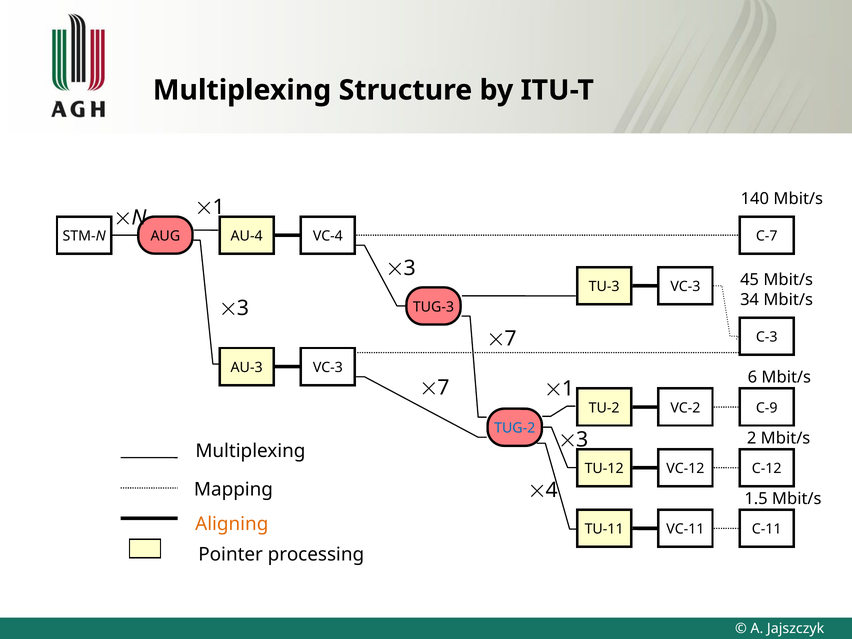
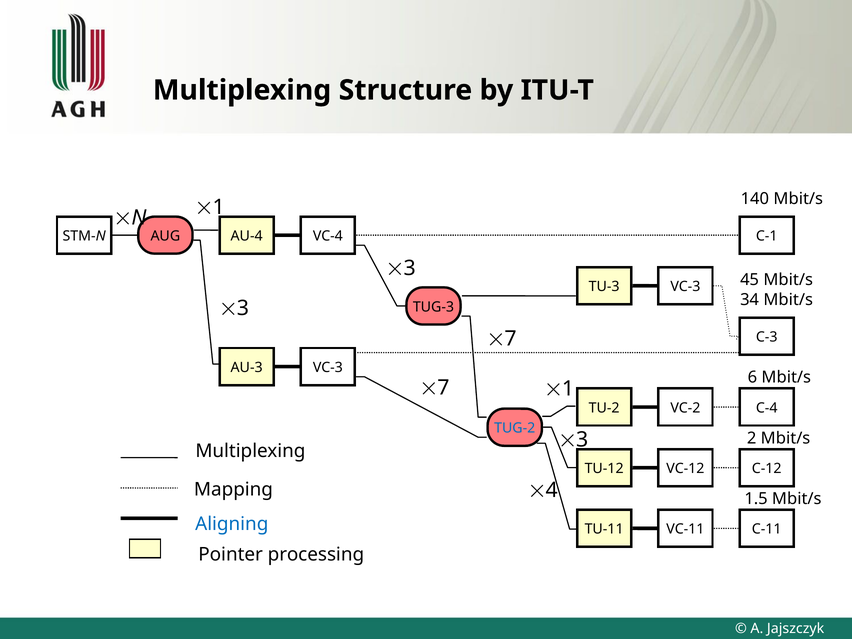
C-7: C-7 -> C-1
C-9: C-9 -> C-4
Aligning colour: orange -> blue
